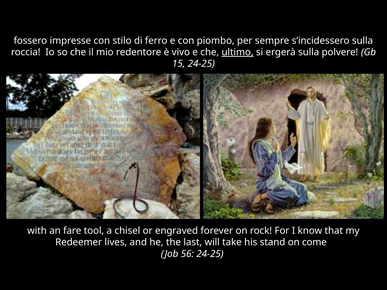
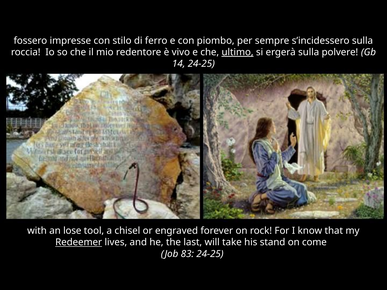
15: 15 -> 14
fare: fare -> lose
Redeemer underline: none -> present
56: 56 -> 83
